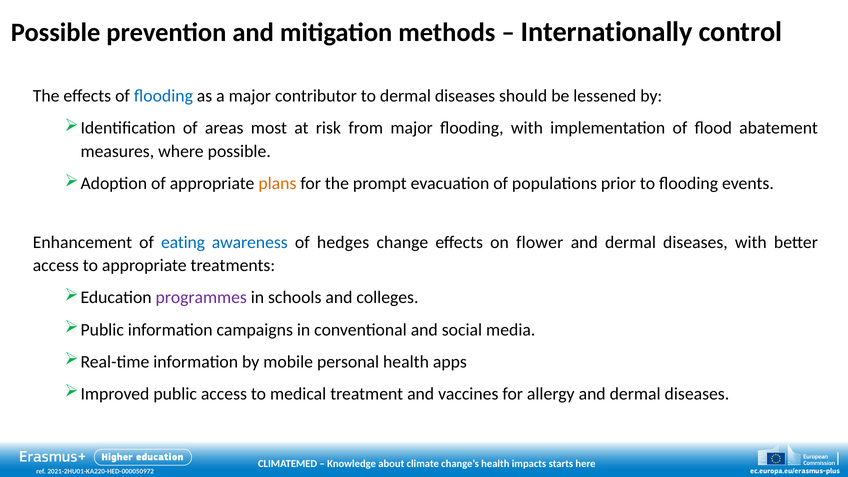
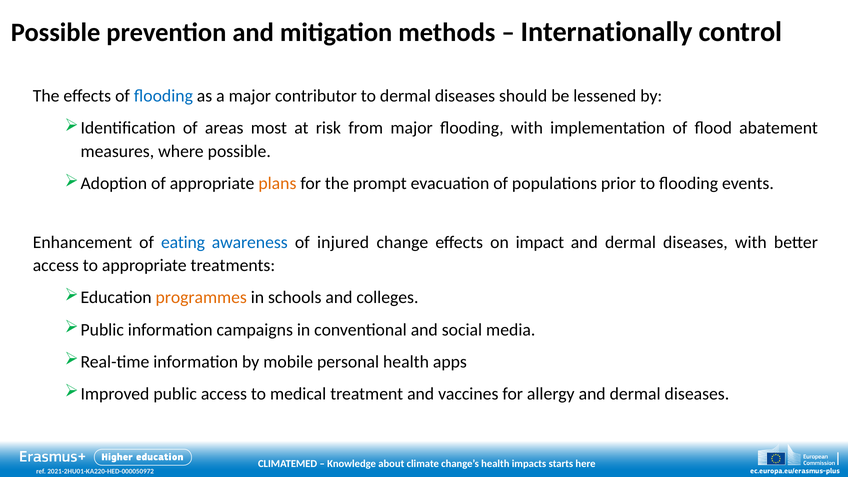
hedges: hedges -> injured
flower: flower -> impact
programmes colour: purple -> orange
